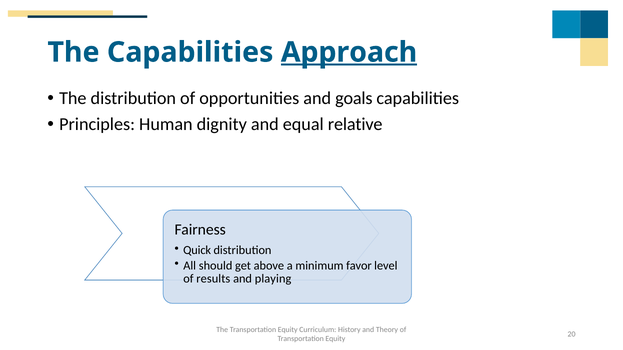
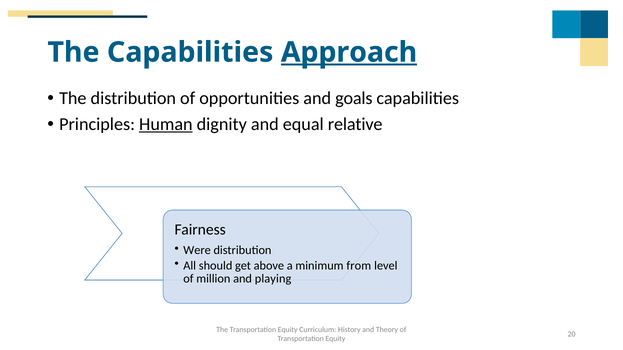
Human underline: none -> present
Quick: Quick -> Were
favor: favor -> from
results: results -> million
